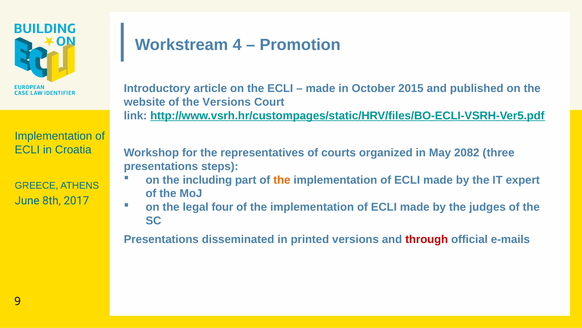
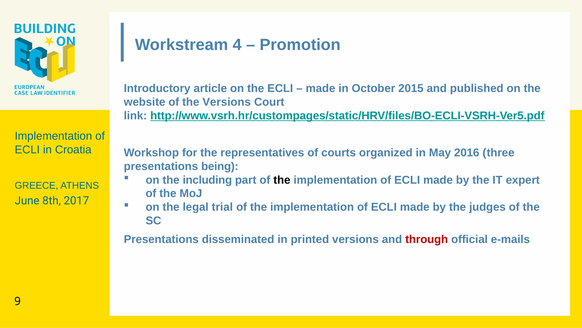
2082: 2082 -> 2016
steps: steps -> being
the at (282, 180) colour: orange -> black
four: four -> trial
